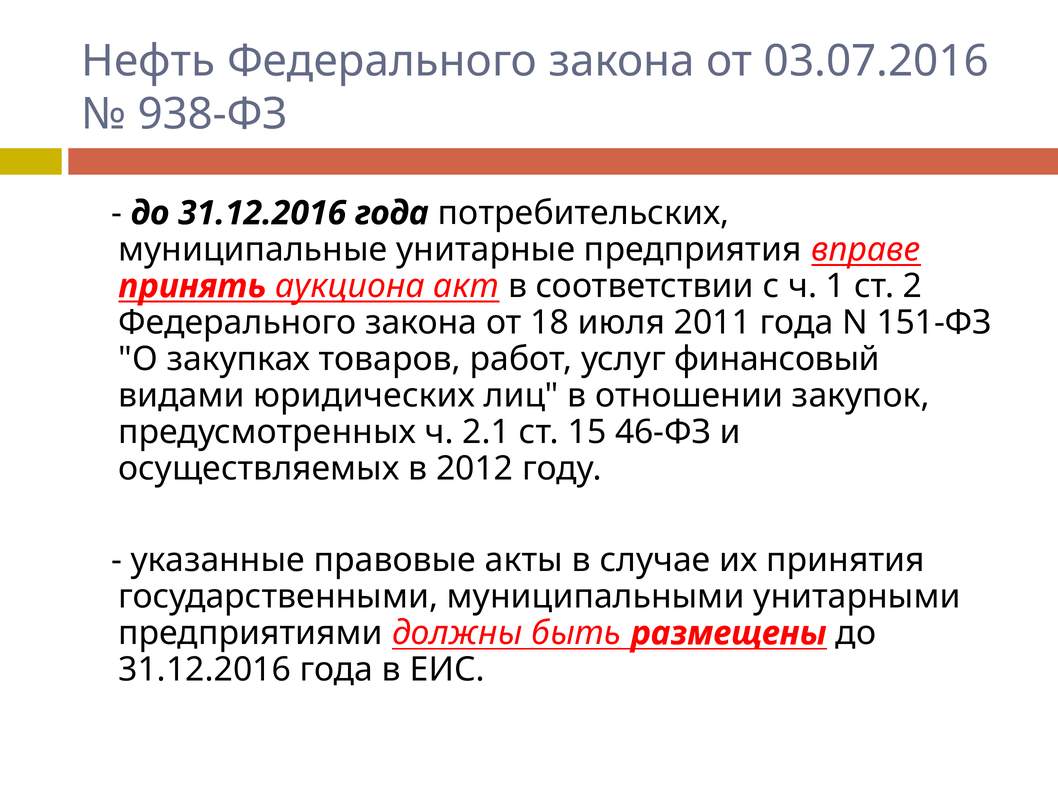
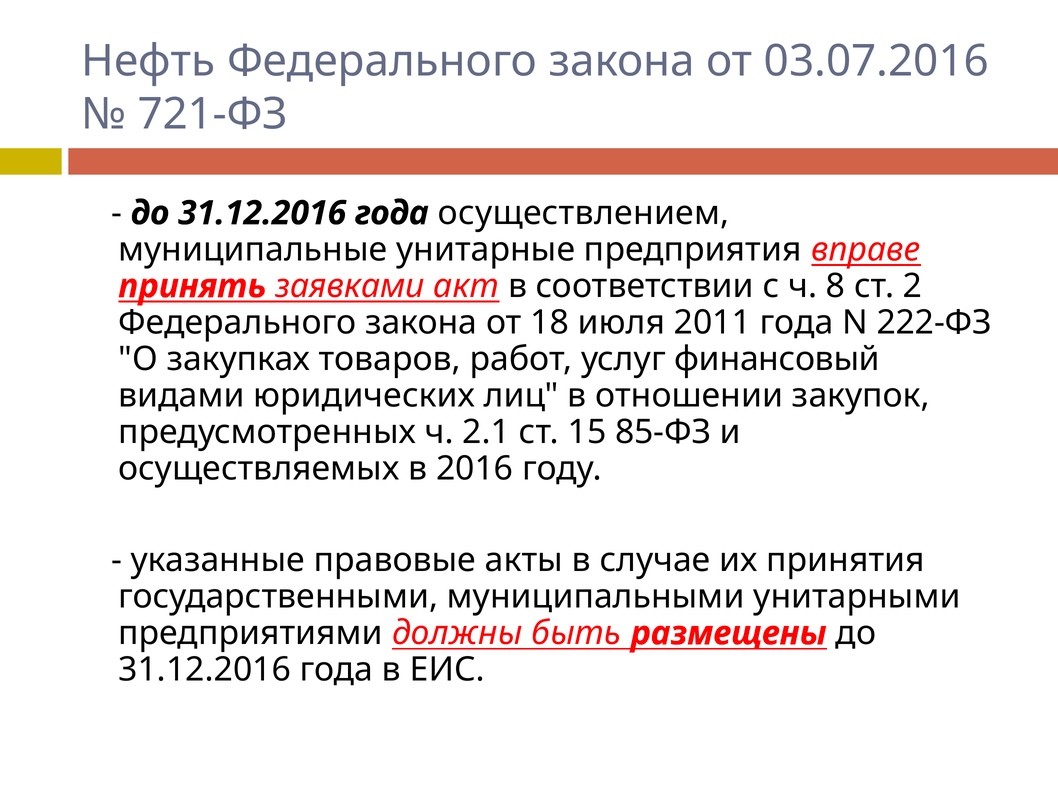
938-ФЗ: 938-ФЗ -> 721-ФЗ
потребительских: потребительских -> осуществлением
аукциона: аукциона -> заявками
1: 1 -> 8
151-ФЗ: 151-ФЗ -> 222-ФЗ
46-ФЗ: 46-ФЗ -> 85-ФЗ
2012: 2012 -> 2016
